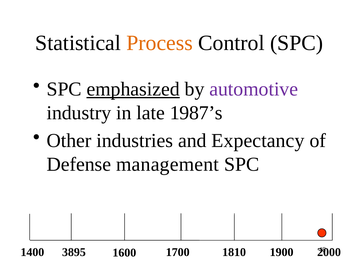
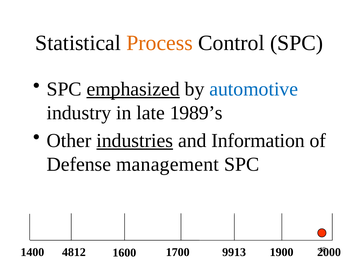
automotive colour: purple -> blue
1987’s: 1987’s -> 1989’s
industries underline: none -> present
Expectancy: Expectancy -> Information
3895: 3895 -> 4812
1810: 1810 -> 9913
